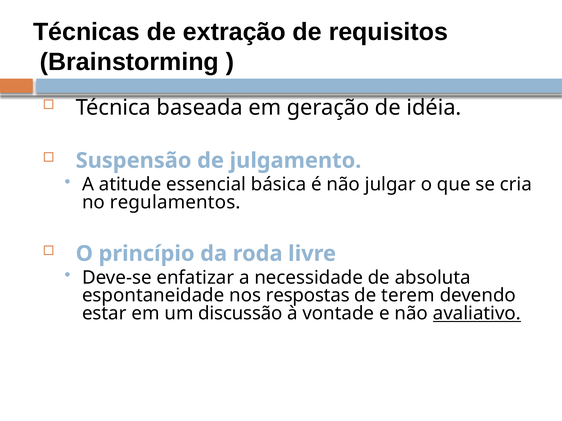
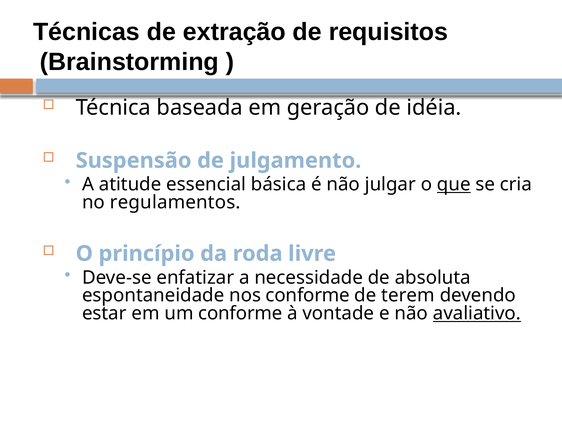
que underline: none -> present
nos respostas: respostas -> conforme
um discussão: discussão -> conforme
